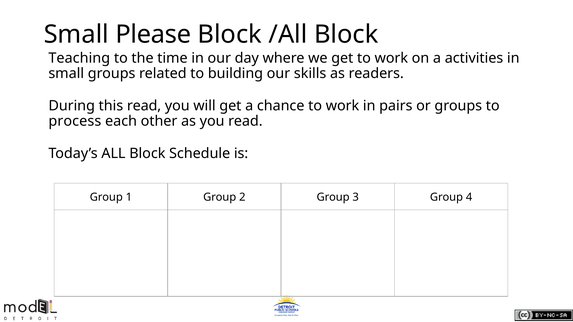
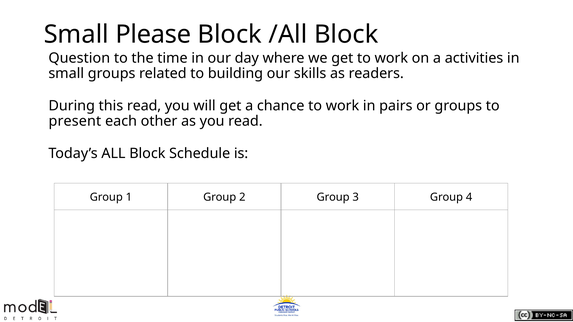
Teaching: Teaching -> Question
process: process -> present
